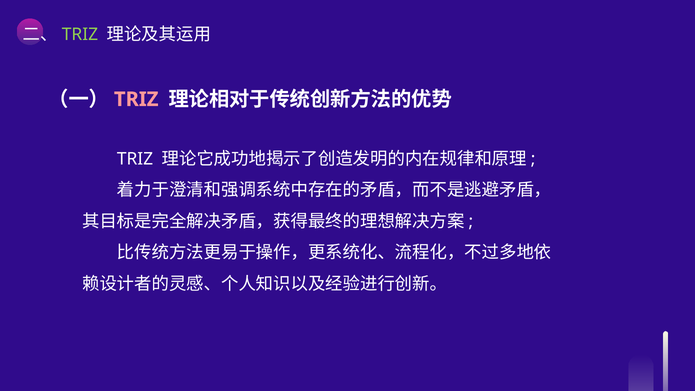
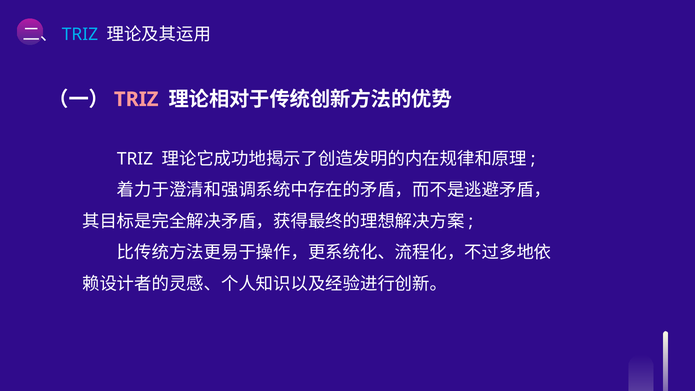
TRIZ at (80, 34) colour: light green -> light blue
